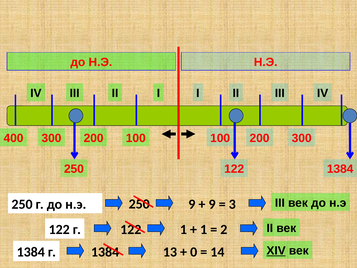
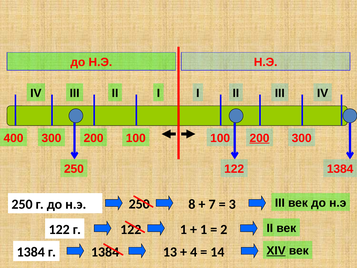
200 at (259, 138) underline: none -> present
9 at (192, 204): 9 -> 8
9 at (212, 204): 9 -> 7
0: 0 -> 4
